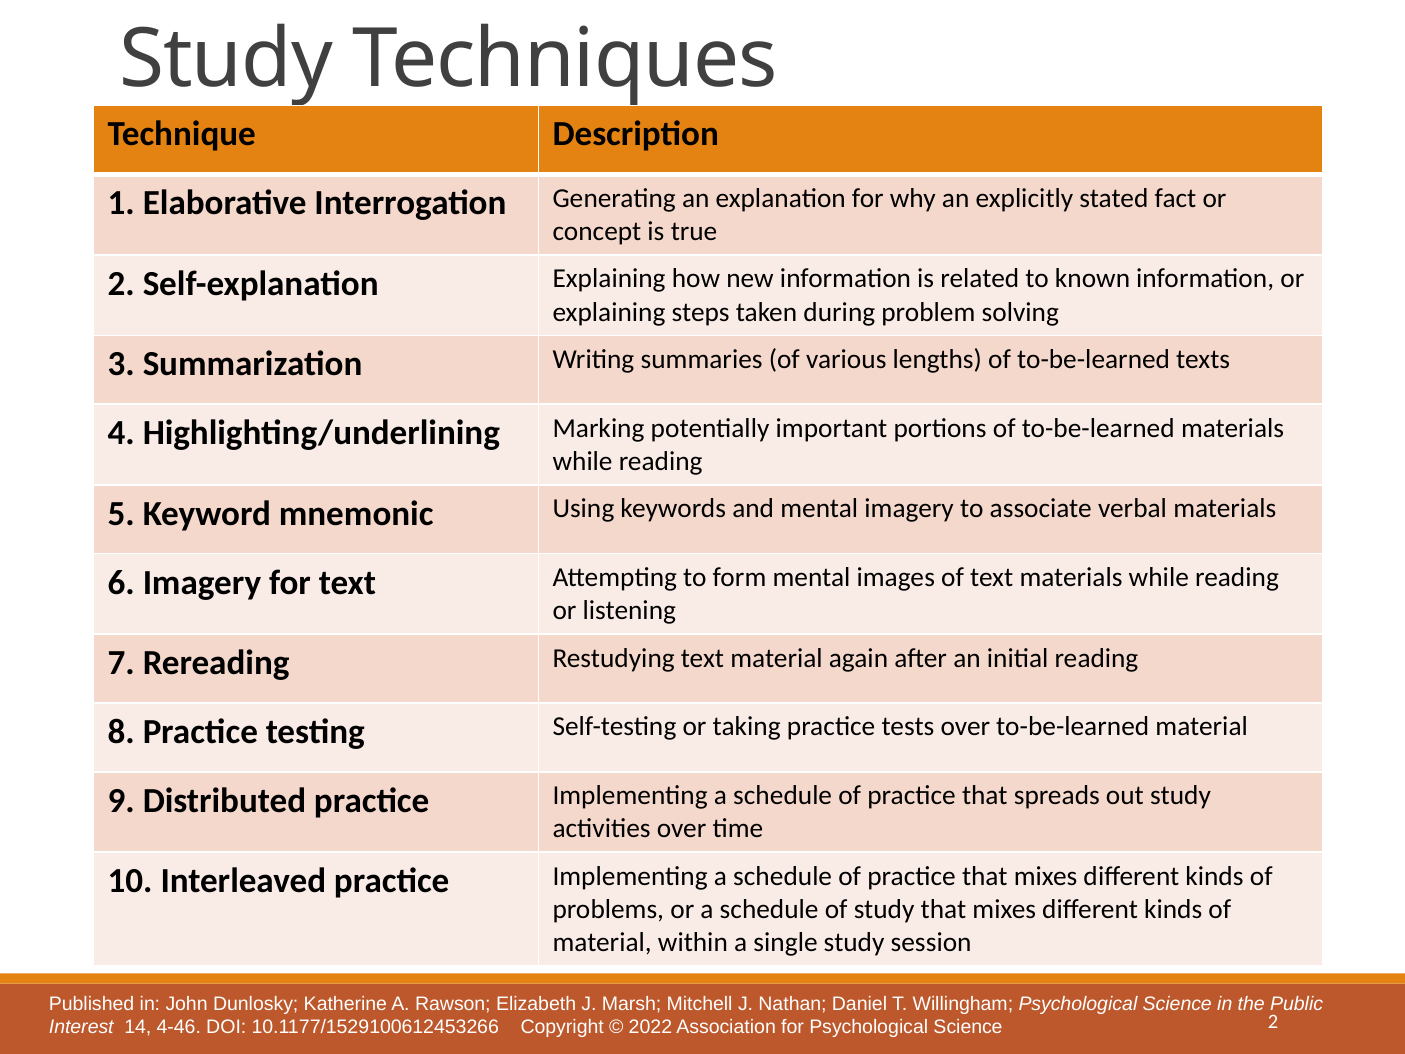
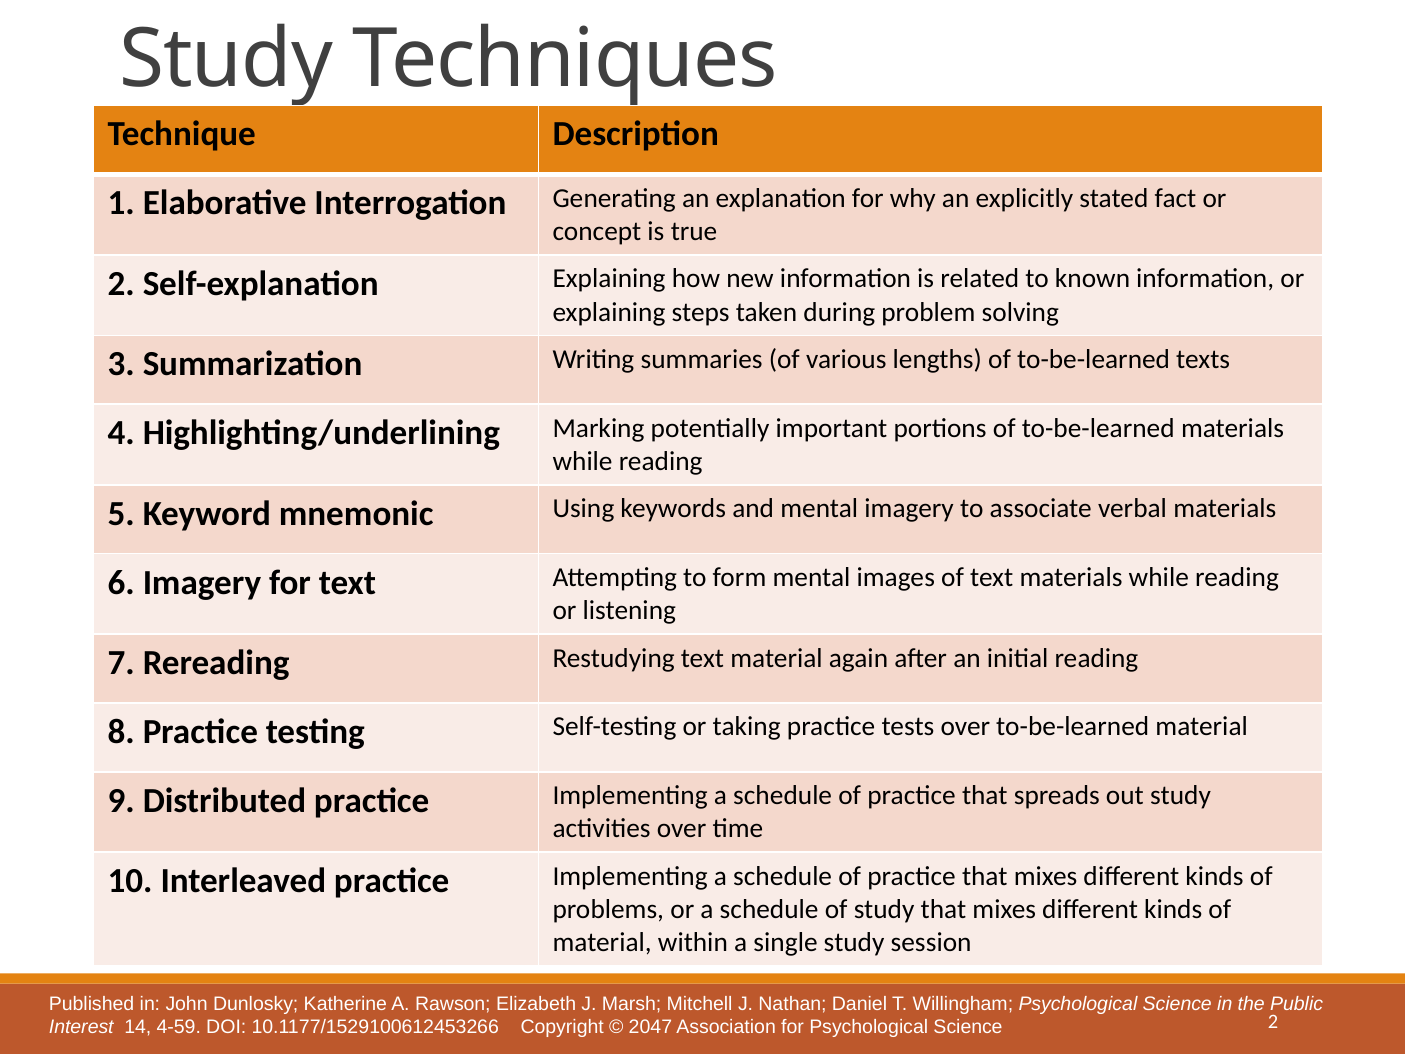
4-46: 4-46 -> 4-59
2022: 2022 -> 2047
